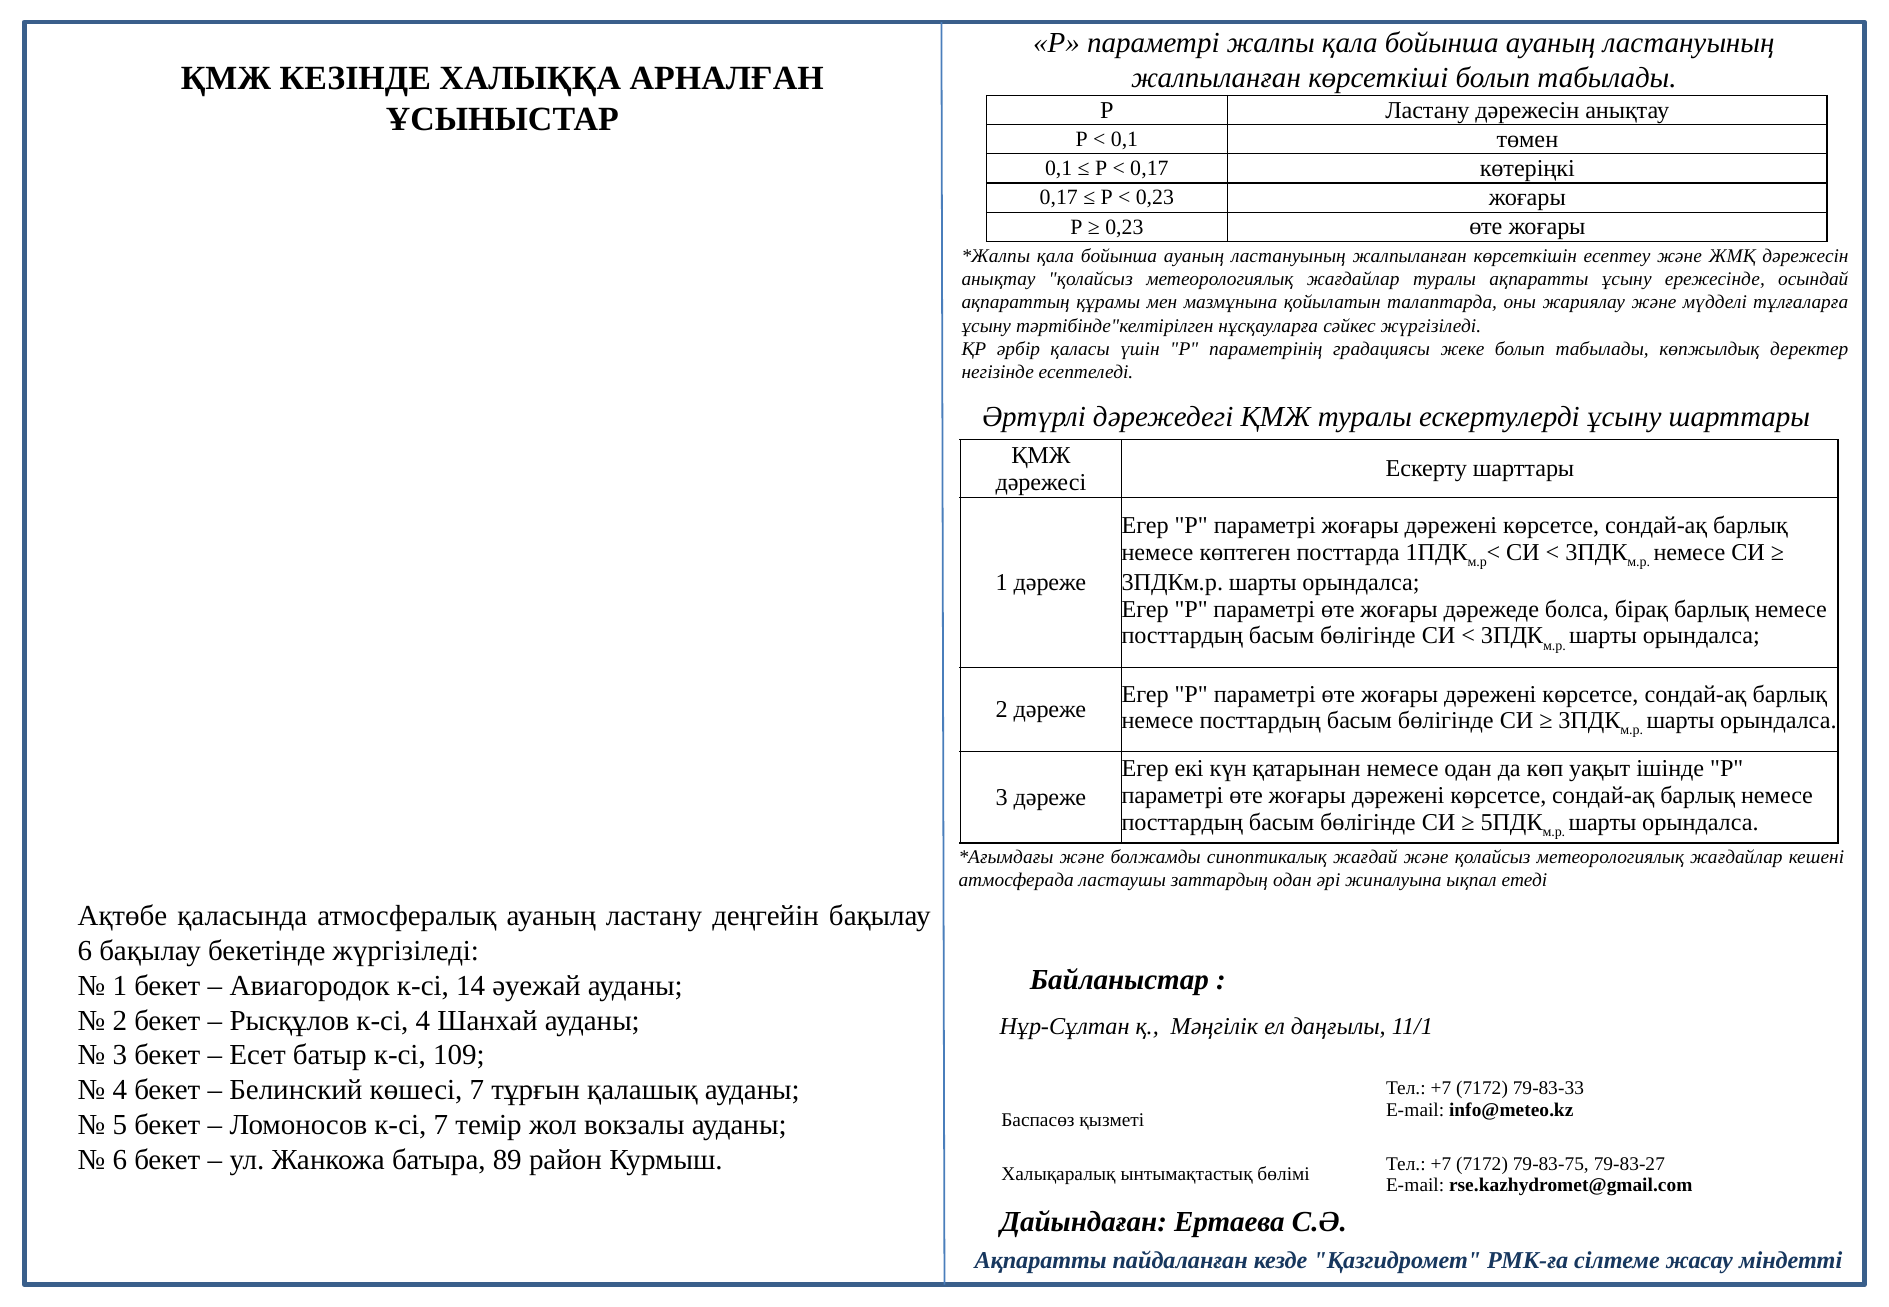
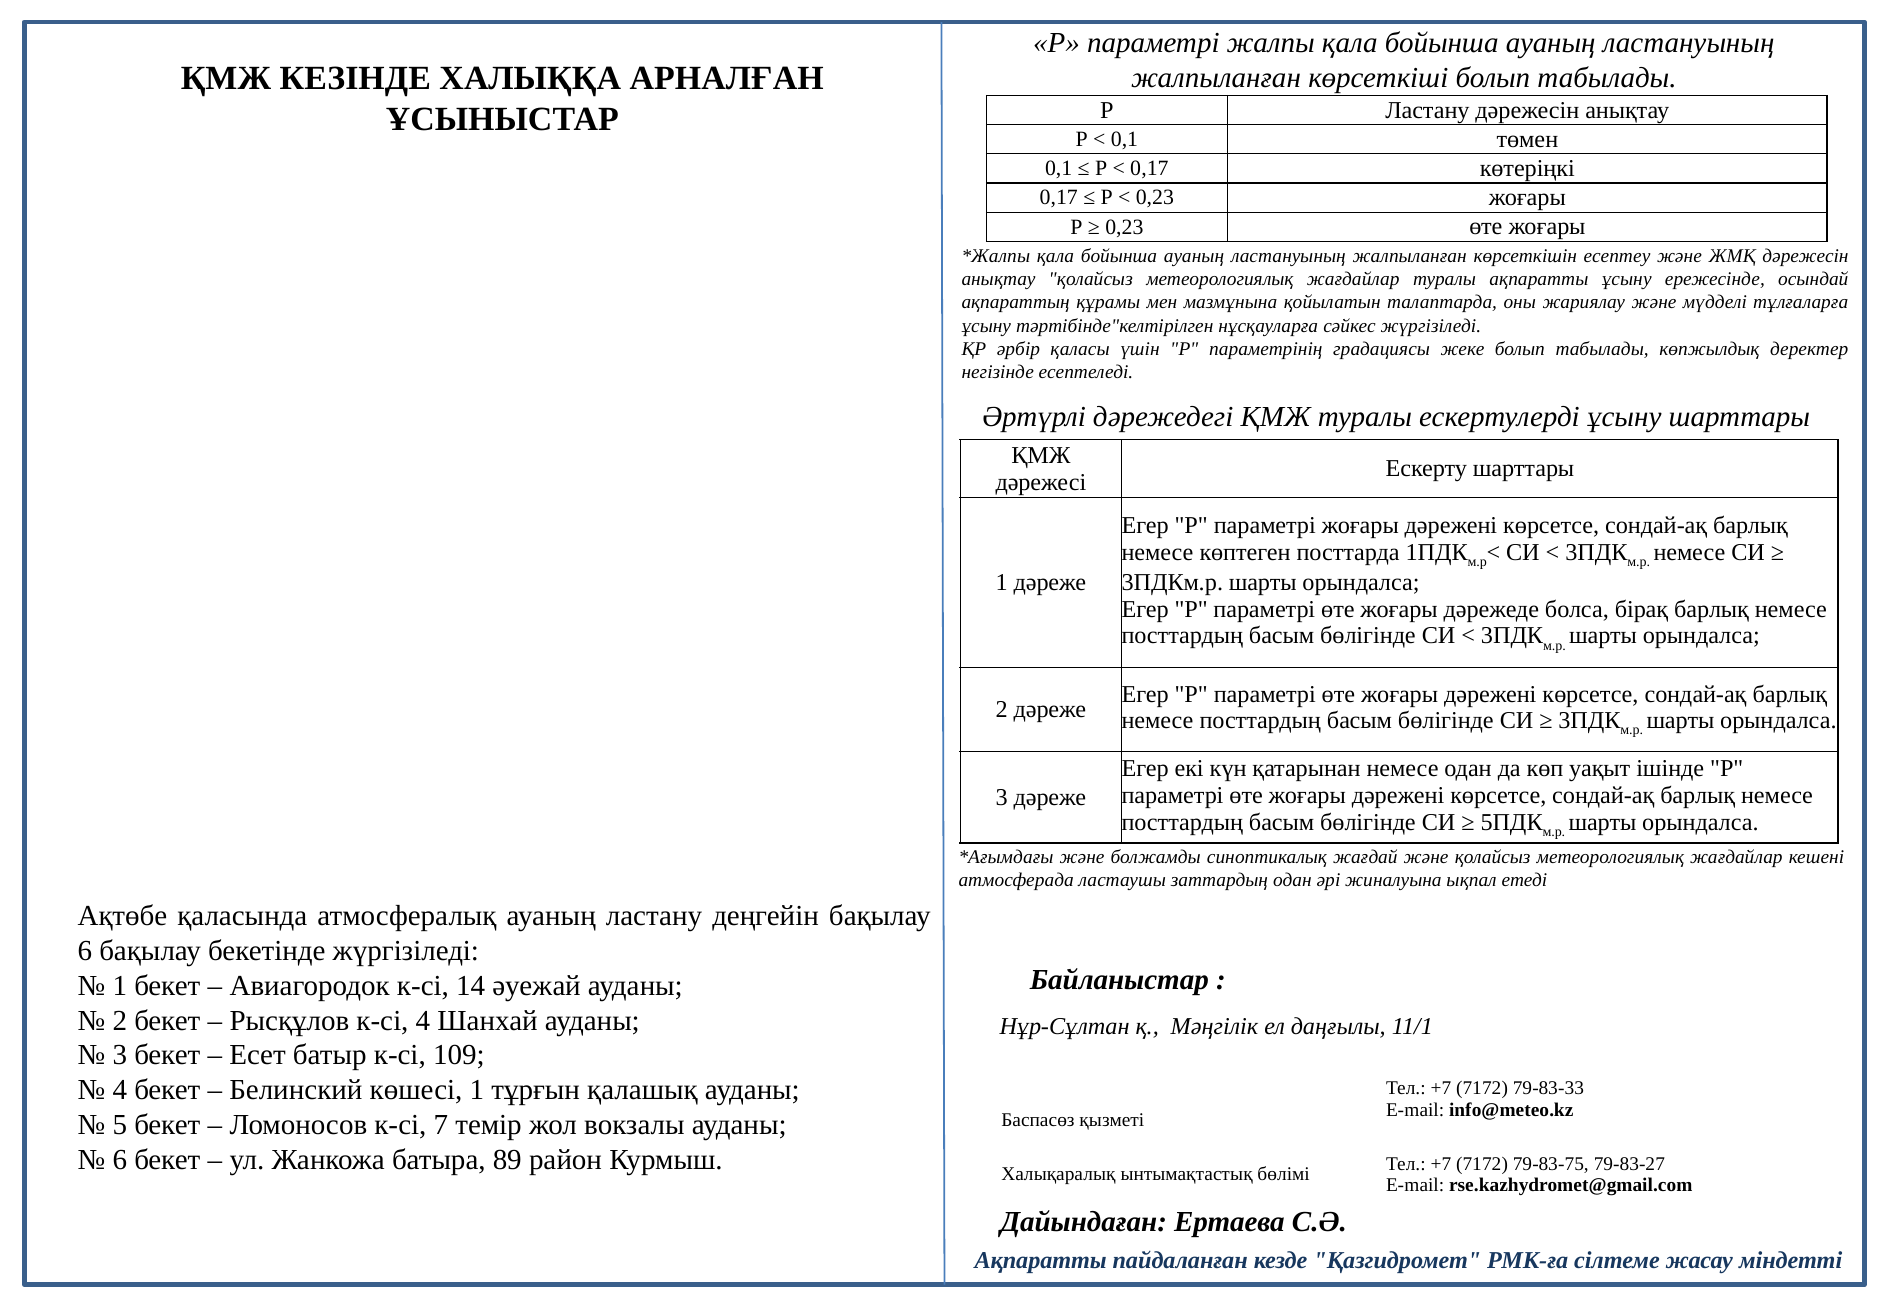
көшесі 7: 7 -> 1
